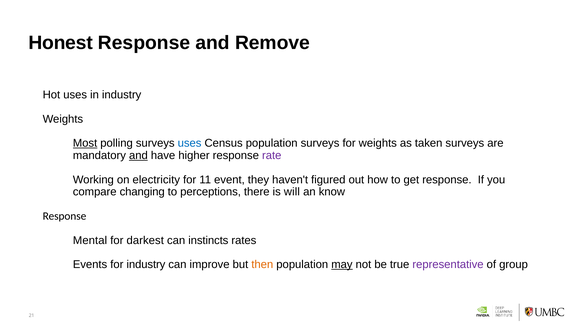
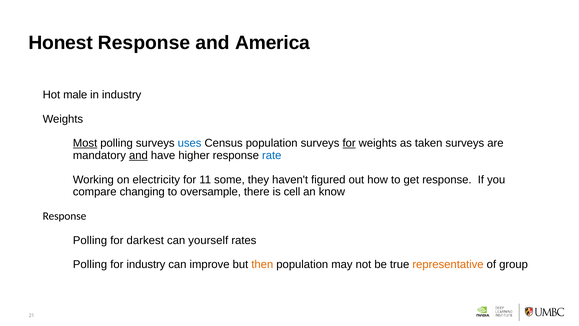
Remove: Remove -> America
Hot uses: uses -> male
for at (349, 143) underline: none -> present
rate colour: purple -> blue
event: event -> some
perceptions: perceptions -> oversample
will: will -> cell
Mental at (90, 240): Mental -> Polling
instincts: instincts -> yourself
Events at (90, 264): Events -> Polling
may underline: present -> none
representative colour: purple -> orange
